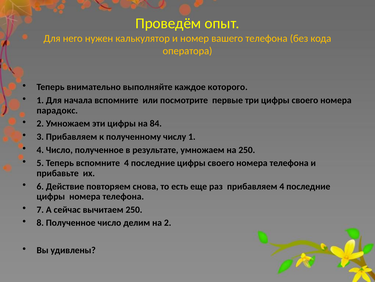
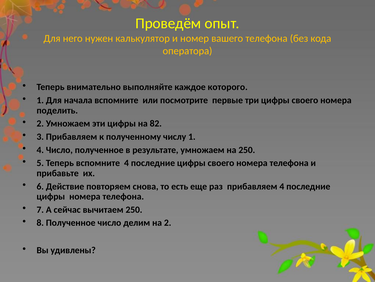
парадокс: парадокс -> поделить
84: 84 -> 82
